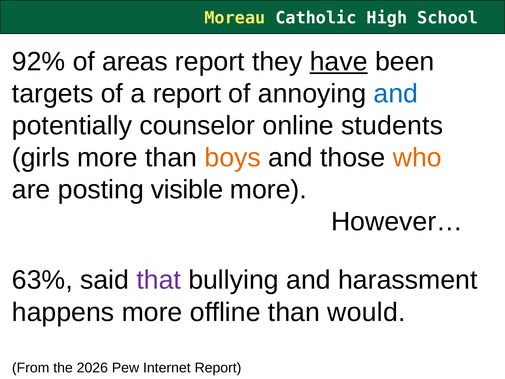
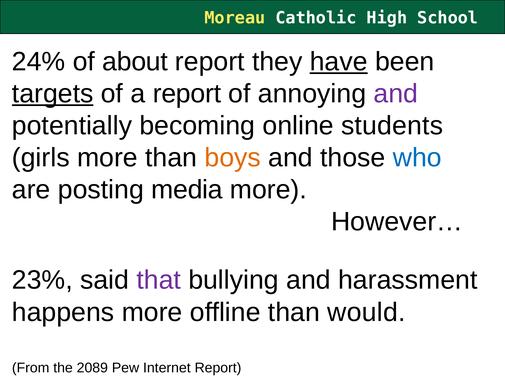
92%: 92% -> 24%
areas: areas -> about
targets underline: none -> present
and at (396, 94) colour: blue -> purple
counselor: counselor -> becoming
who colour: orange -> blue
visible: visible -> media
63%: 63% -> 23%
2026: 2026 -> 2089
